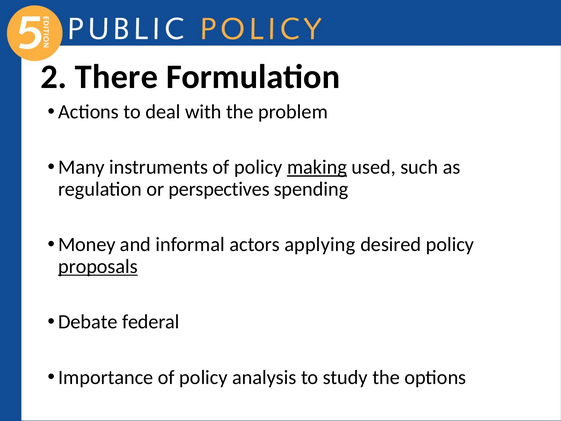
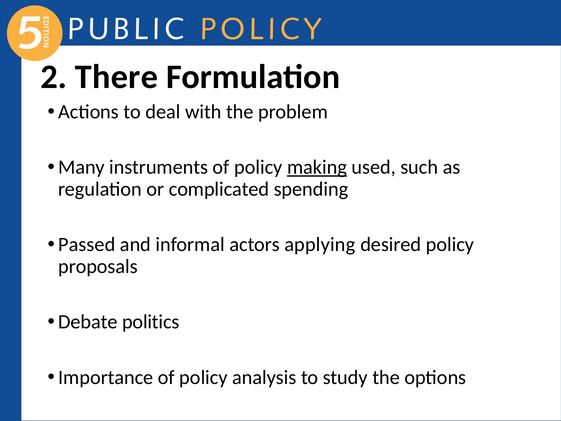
perspectives: perspectives -> complicated
Money: Money -> Passed
proposals underline: present -> none
federal: federal -> politics
